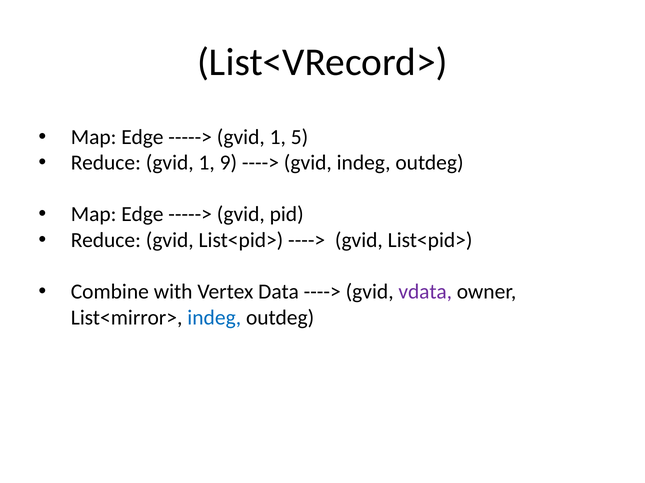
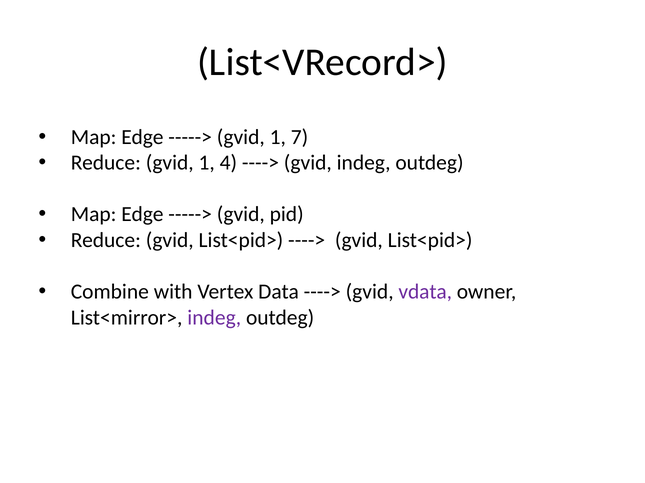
5: 5 -> 7
9: 9 -> 4
indeg at (214, 318) colour: blue -> purple
